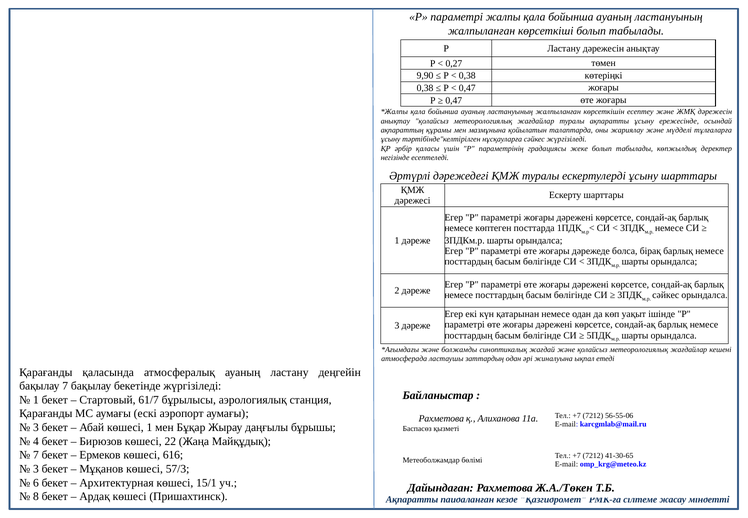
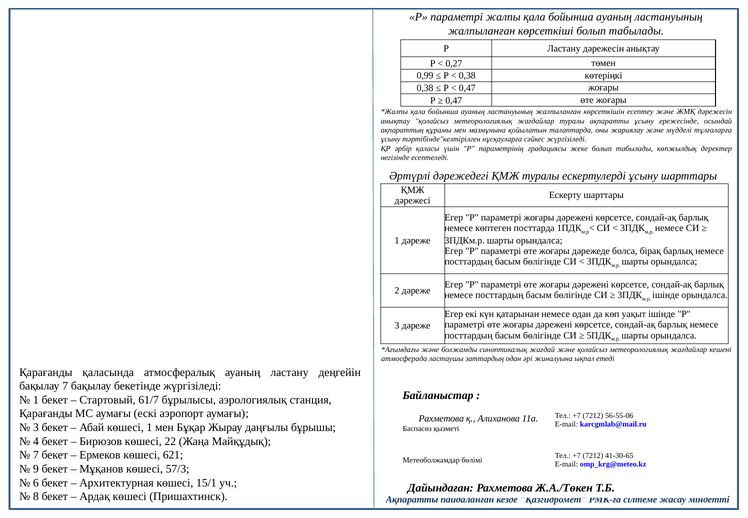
9,90: 9,90 -> 0,99
сәйкес at (666, 295): сәйкес -> ішінде
616: 616 -> 621
3 at (36, 469): 3 -> 9
